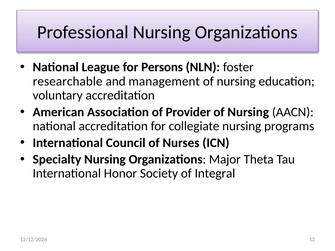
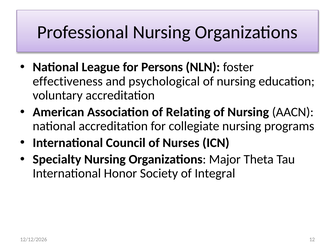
researchable: researchable -> effectiveness
management: management -> psychological
Provider: Provider -> Relating
